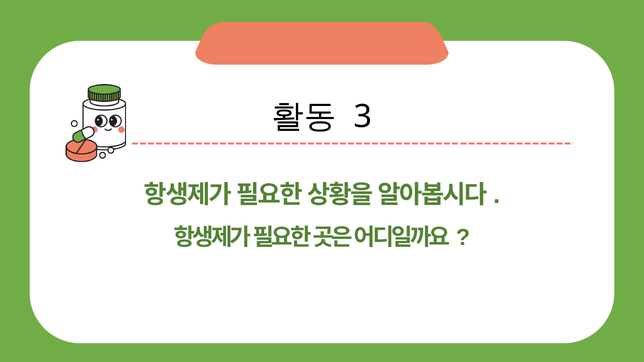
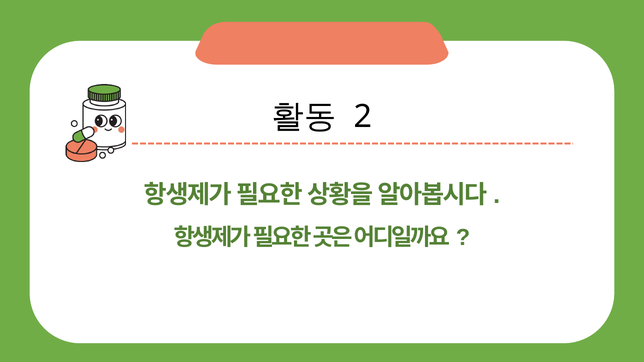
3: 3 -> 2
